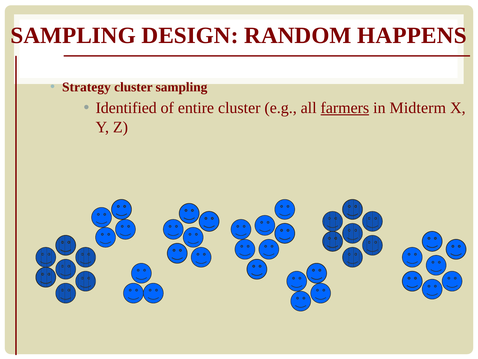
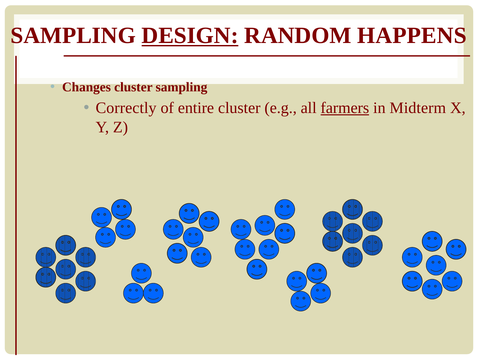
DESIGN underline: none -> present
Strategy: Strategy -> Changes
Identified: Identified -> Correctly
